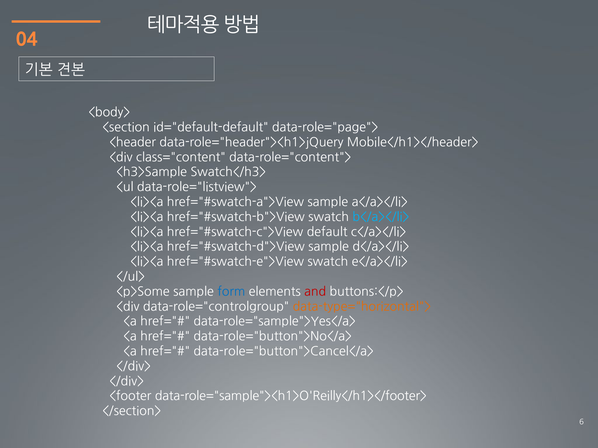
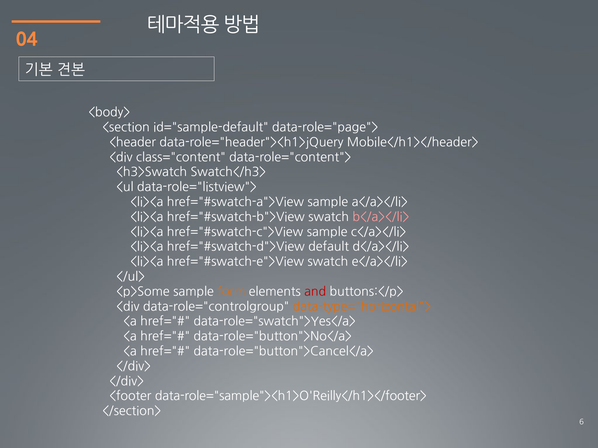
id="default-default: id="default-default -> id="sample-default
<h3>Sample: <h3>Sample -> <h3>Swatch
b</a></li> colour: light blue -> pink
default at (327, 232): default -> sample
sample at (329, 247): sample -> default
form colour: blue -> orange
data-role="sample">Yes</a>: data-role="sample">Yes</a> -> data-role="swatch">Yes</a>
